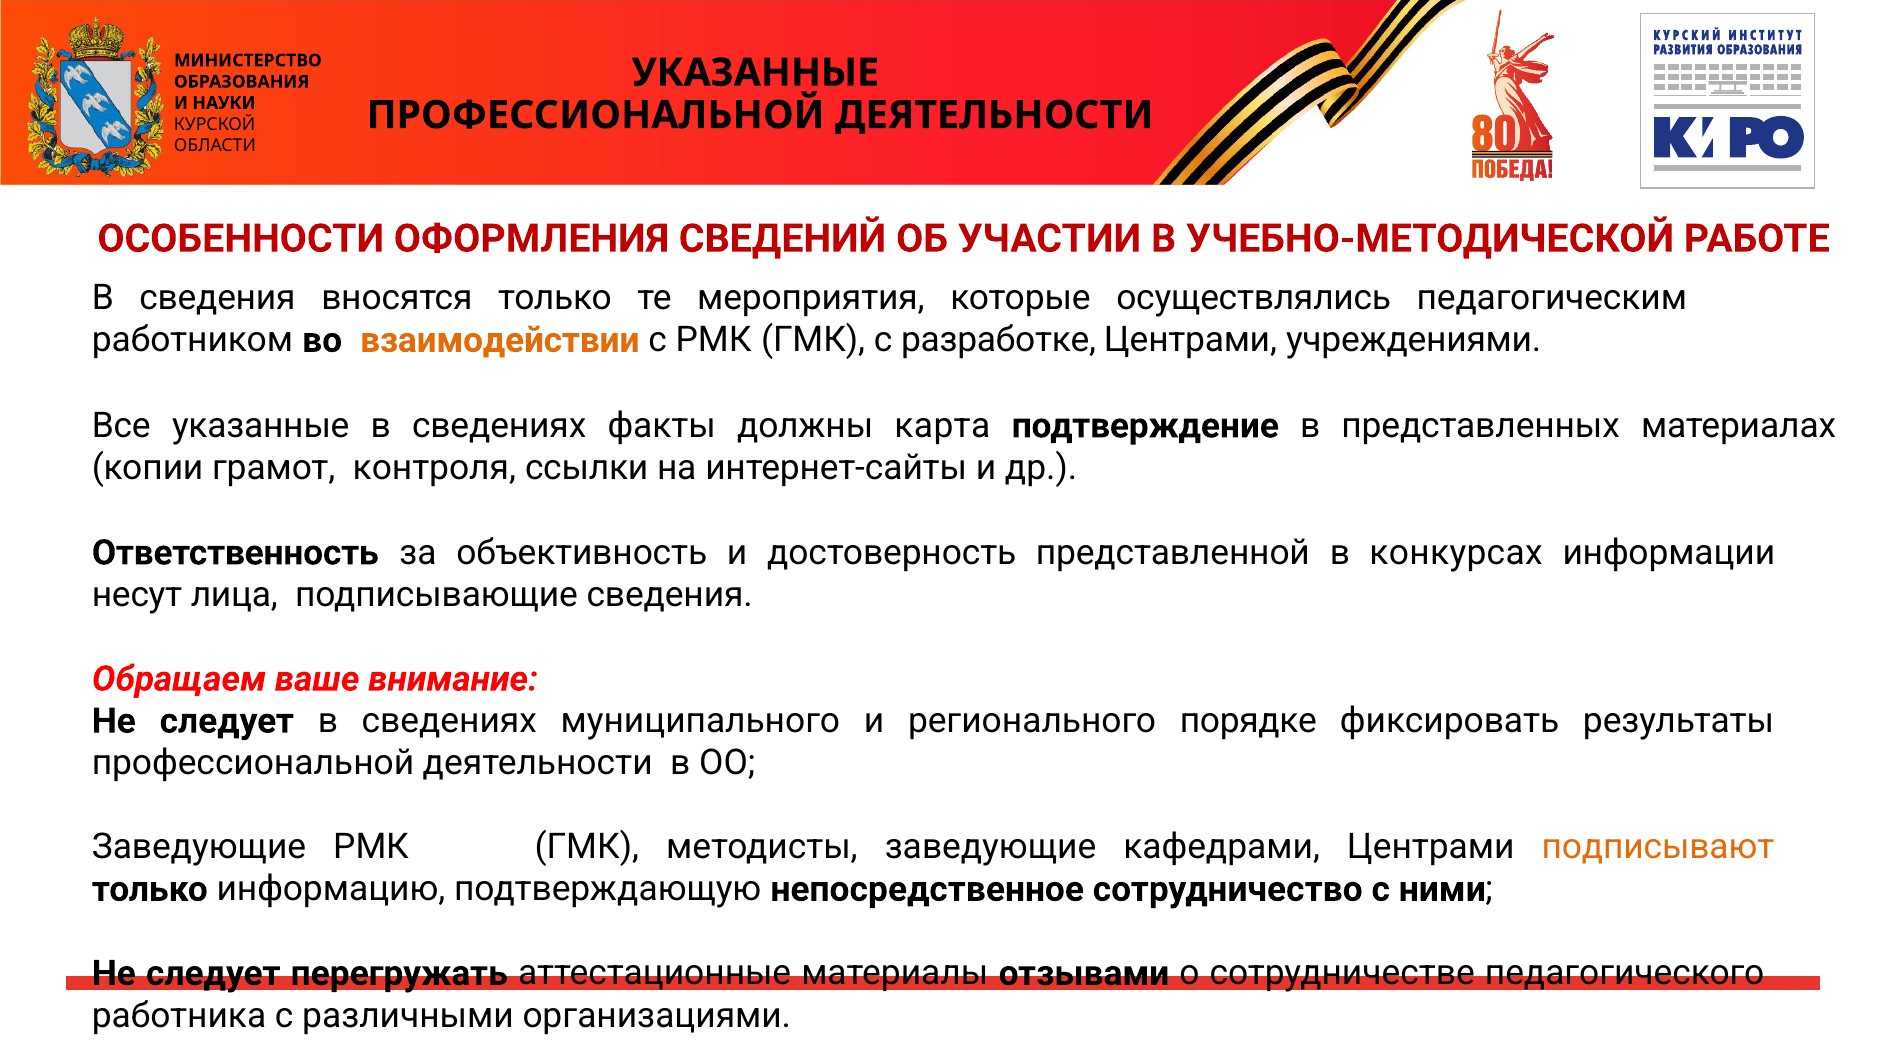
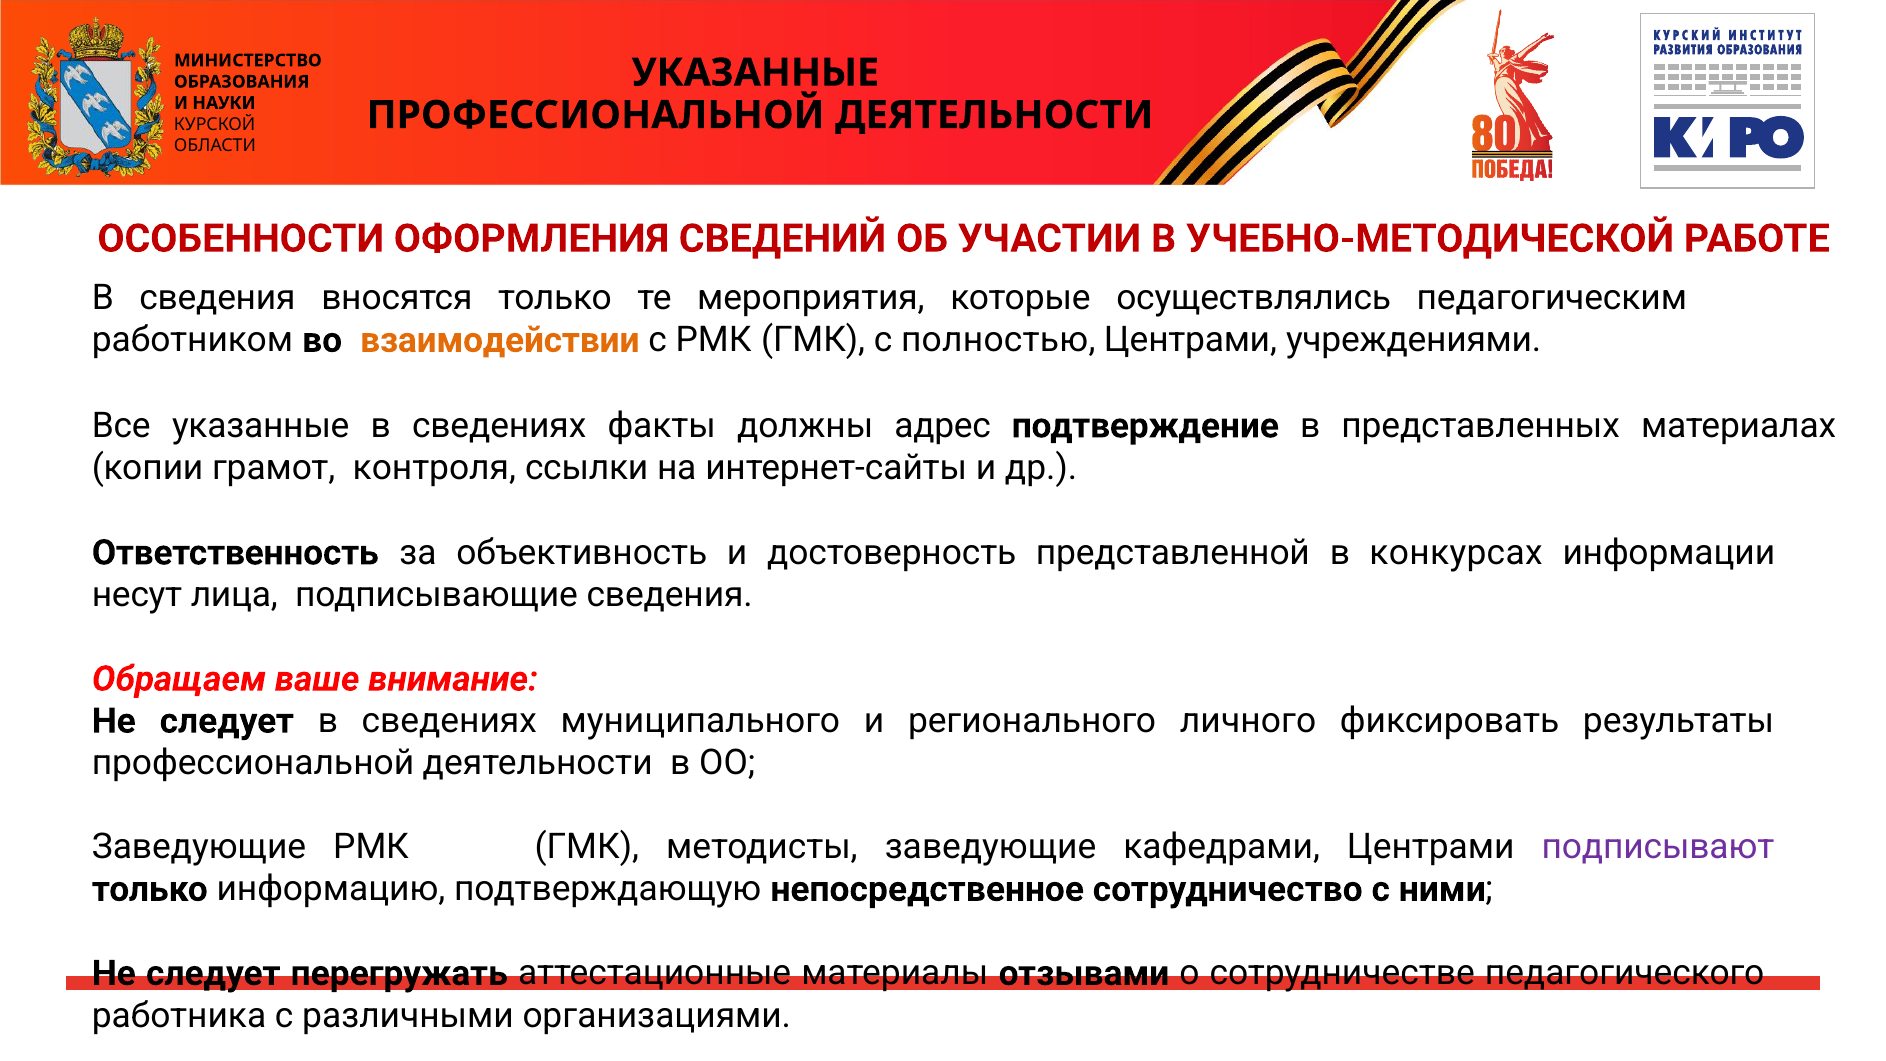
разработке: разработке -> полностью
карта: карта -> адрес
порядке: порядке -> личного
подписывают colour: orange -> purple
